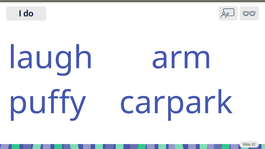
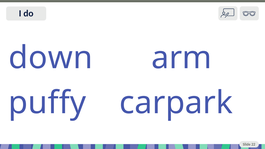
laugh: laugh -> down
